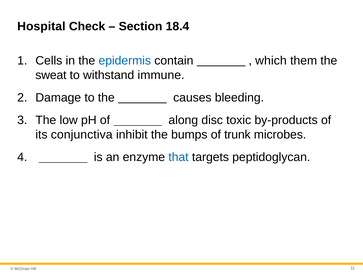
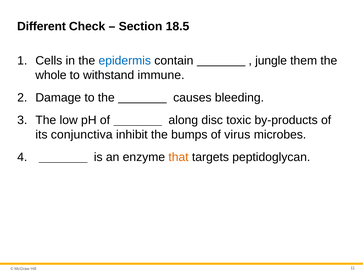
Hospital: Hospital -> Different
18.4: 18.4 -> 18.5
which: which -> jungle
sweat: sweat -> whole
trunk: trunk -> virus
that colour: blue -> orange
